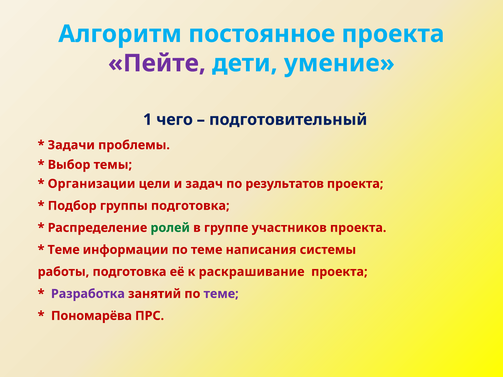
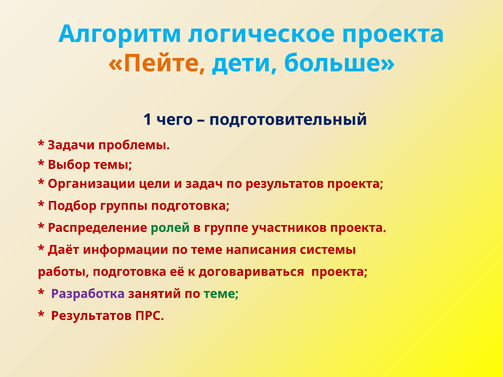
постоянное: постоянное -> логическое
Пейте colour: purple -> orange
умение: умение -> больше
Теме at (64, 250): Теме -> Даёт
раскрашивание: раскрашивание -> договариваться
теме at (221, 294) colour: purple -> green
Пономарёва at (91, 316): Пономарёва -> Результатов
